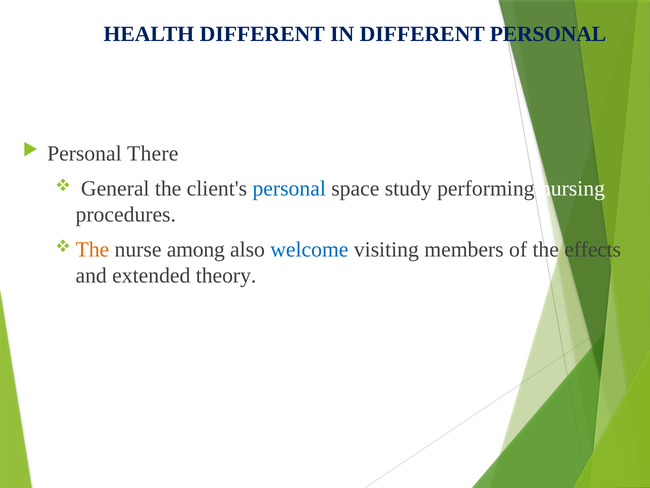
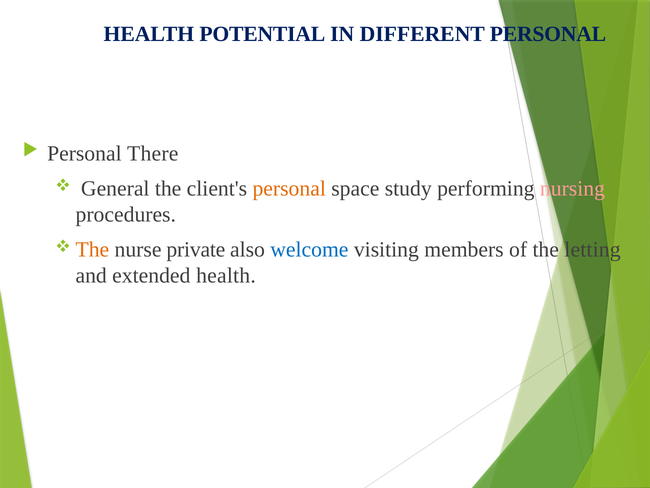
HEALTH DIFFERENT: DIFFERENT -> POTENTIAL
personal at (289, 188) colour: blue -> orange
nursing colour: white -> pink
among: among -> private
effects: effects -> letting
extended theory: theory -> health
